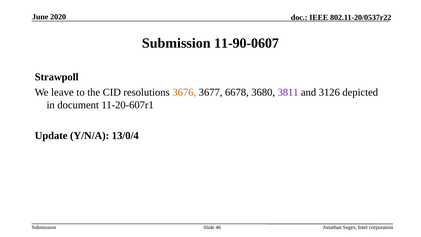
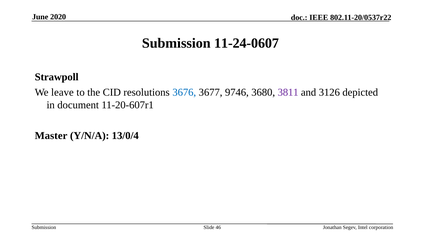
11-90-0607: 11-90-0607 -> 11-24-0607
3676 colour: orange -> blue
6678: 6678 -> 9746
Update: Update -> Master
